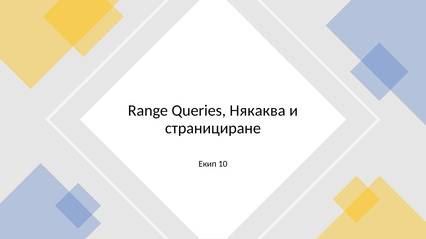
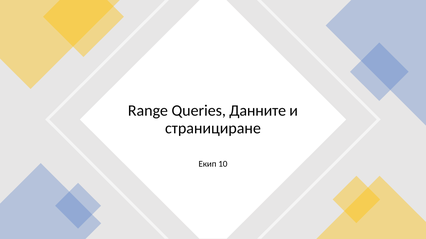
Някаква: Някаква -> Данните
